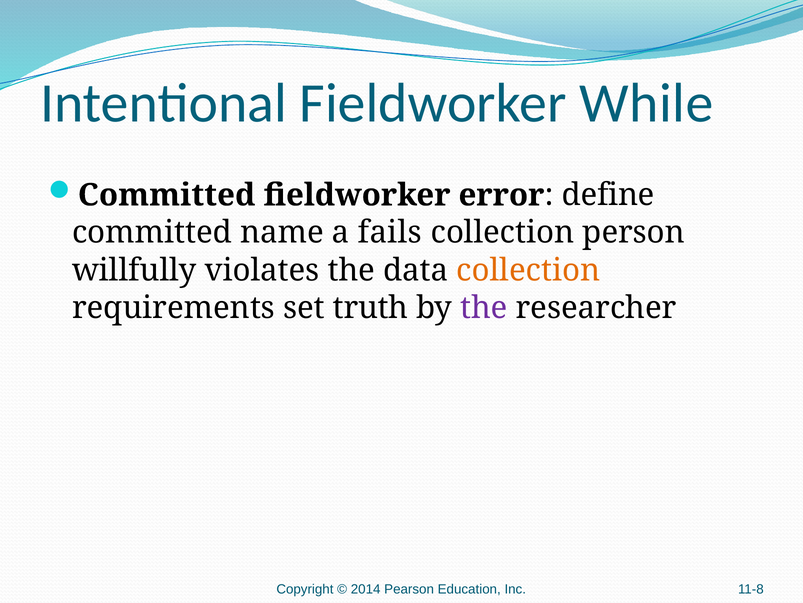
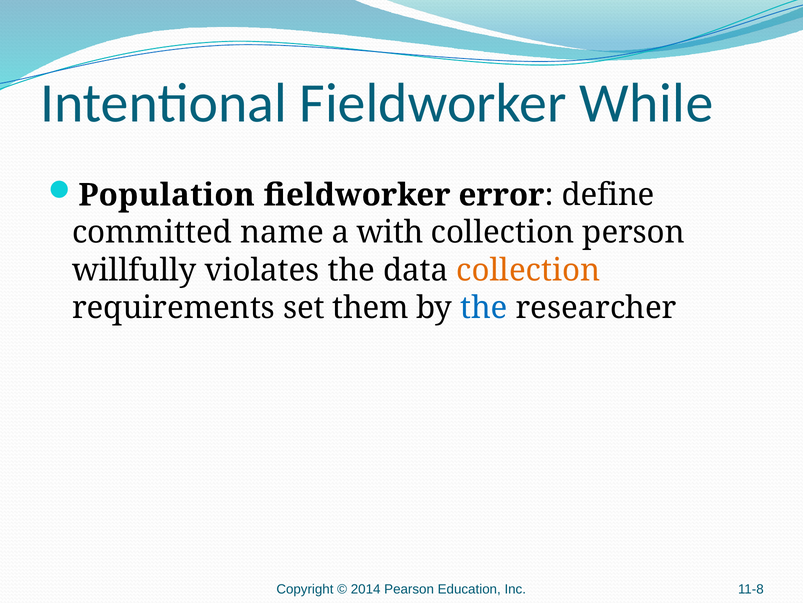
Committed at (167, 195): Committed -> Population
fails: fails -> with
truth: truth -> them
the at (484, 307) colour: purple -> blue
